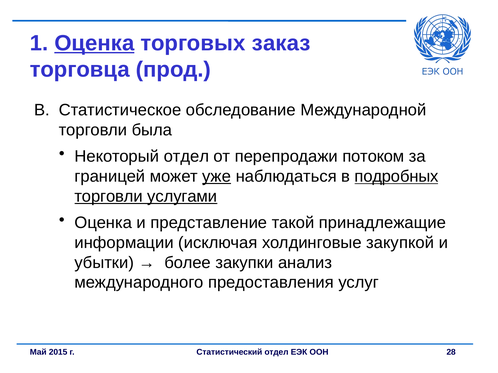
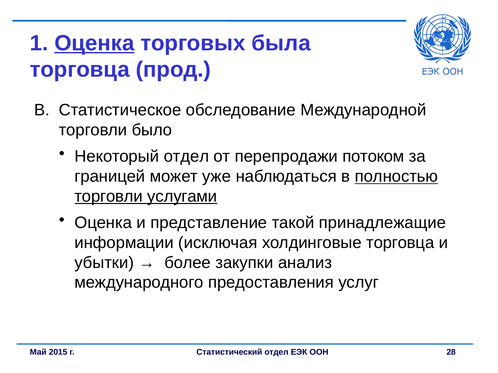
заказ: заказ -> была
была: была -> было
уже underline: present -> none
подробных: подробных -> полностью
холдинговые закупкой: закупкой -> торговца
